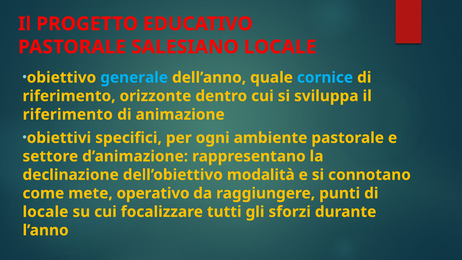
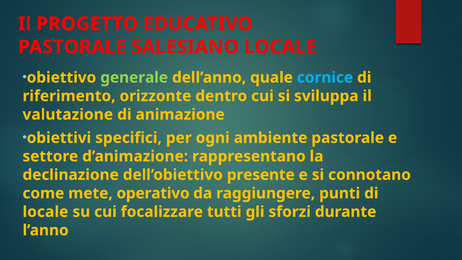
generale colour: light blue -> light green
riferimento at (68, 114): riferimento -> valutazione
modalità: modalità -> presente
